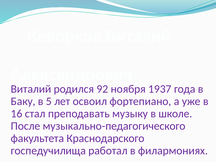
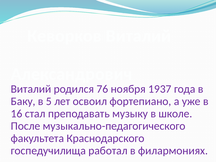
92: 92 -> 76
